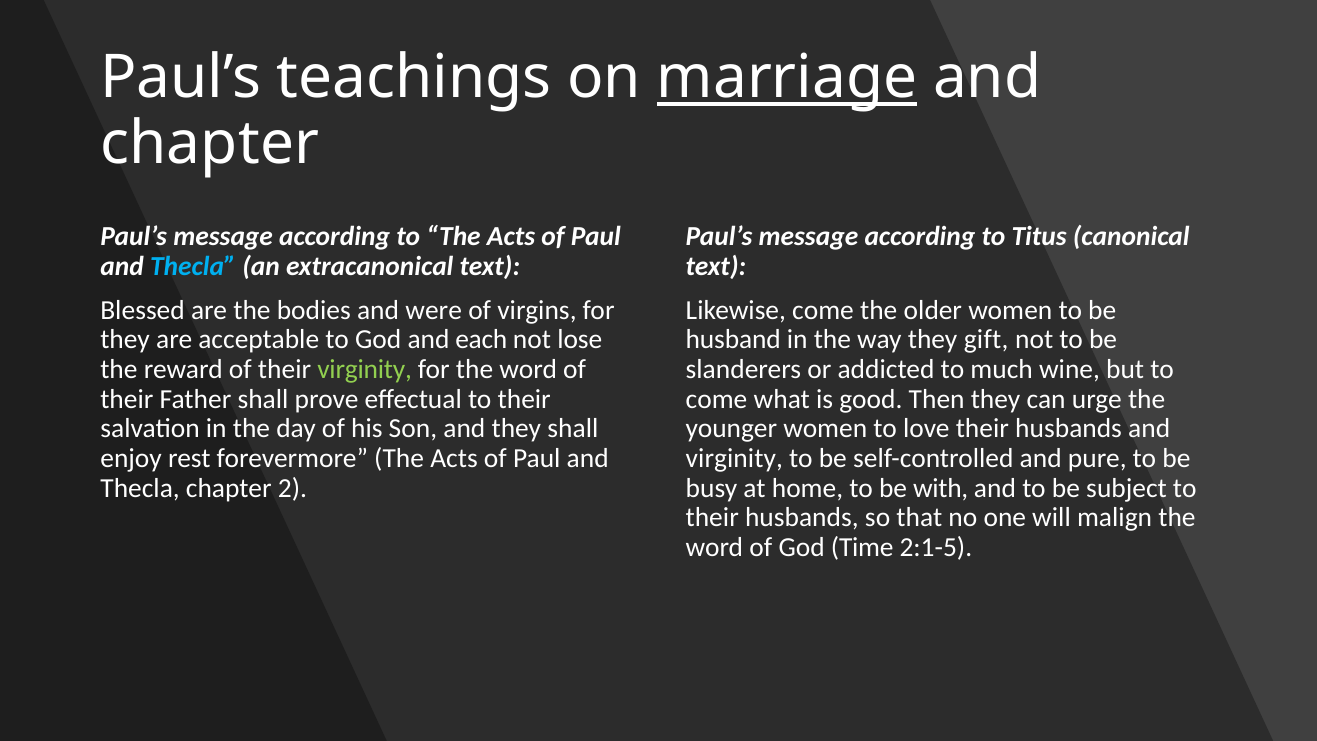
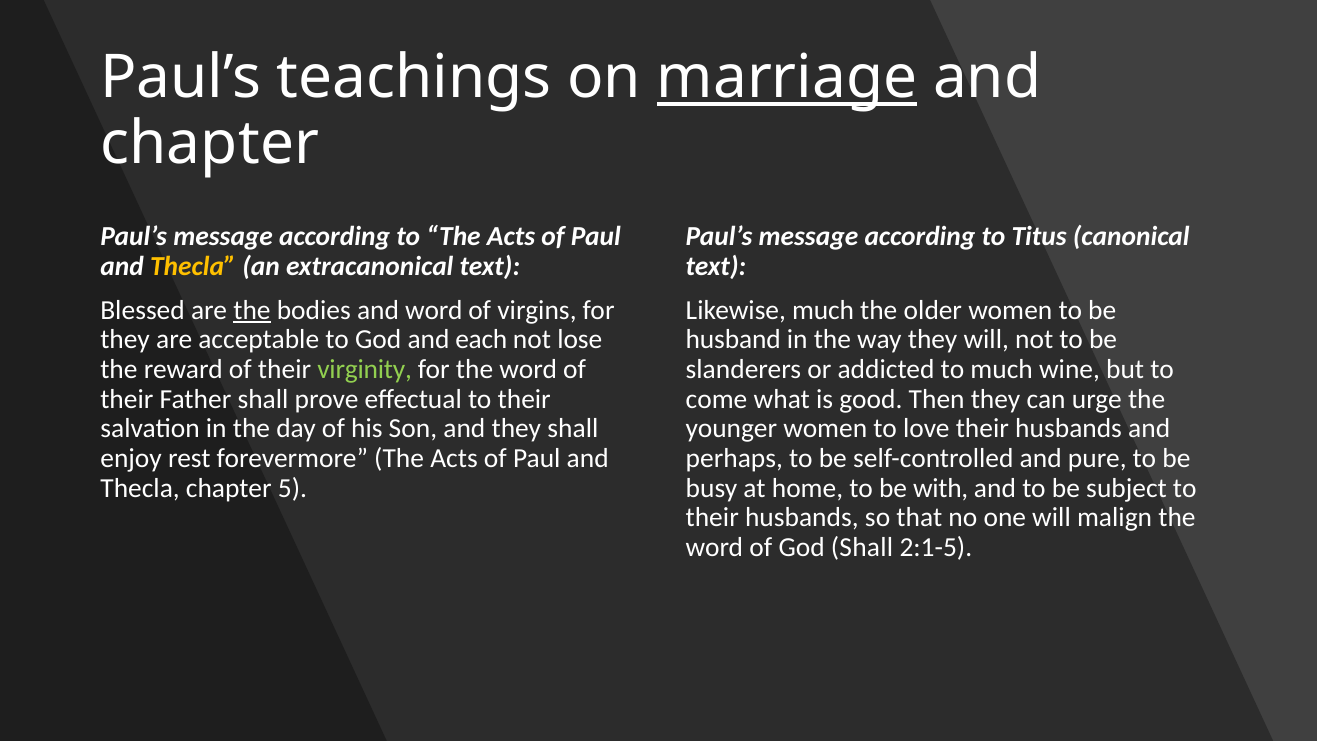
Thecla at (193, 267) colour: light blue -> yellow
the at (252, 310) underline: none -> present
and were: were -> word
Likewise come: come -> much
they gift: gift -> will
virginity at (734, 458): virginity -> perhaps
2: 2 -> 5
God Time: Time -> Shall
